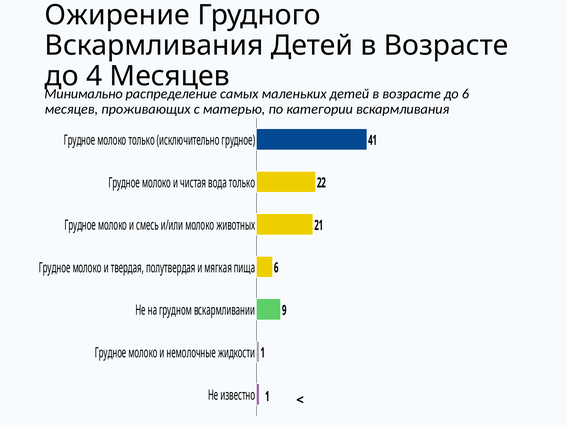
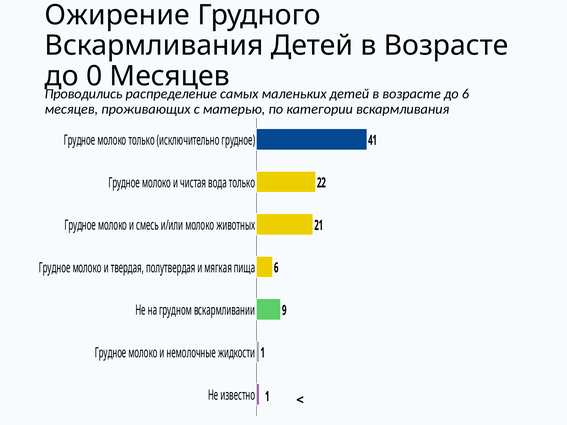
4: 4 -> 0
Минимально: Минимально -> Проводились
